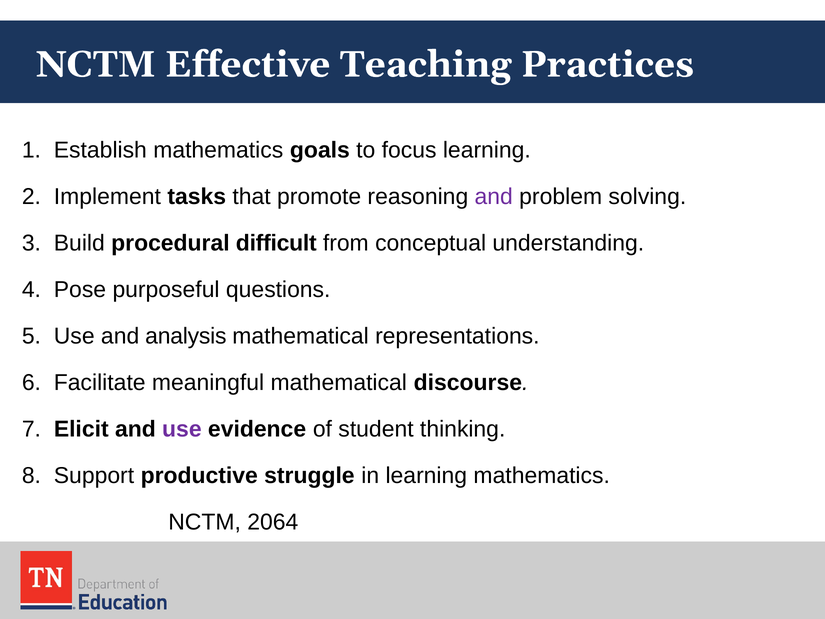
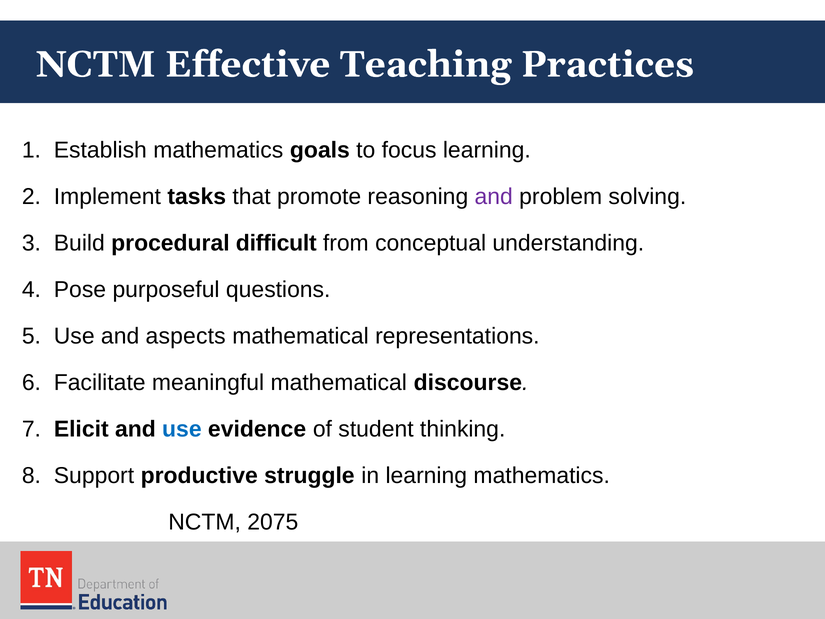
analysis: analysis -> aspects
use at (182, 429) colour: purple -> blue
2064: 2064 -> 2075
